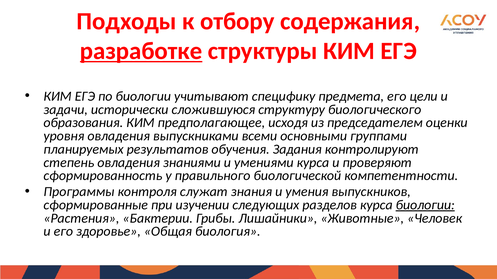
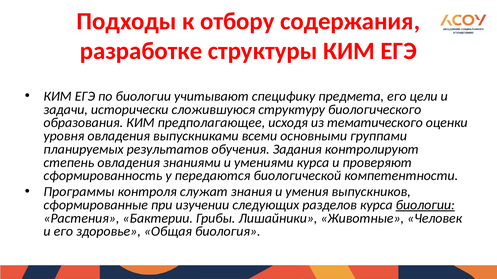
разработке underline: present -> none
председателем: председателем -> тематического
правильного: правильного -> передаются
